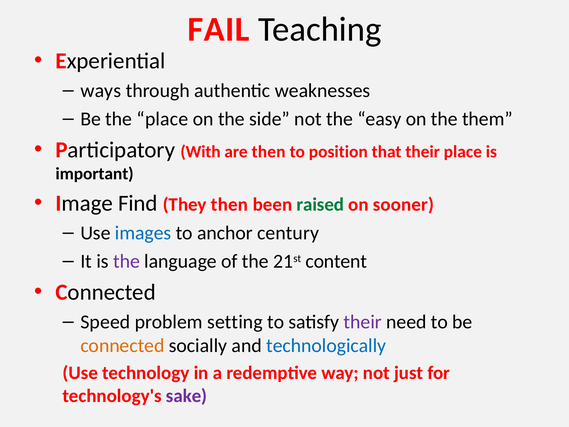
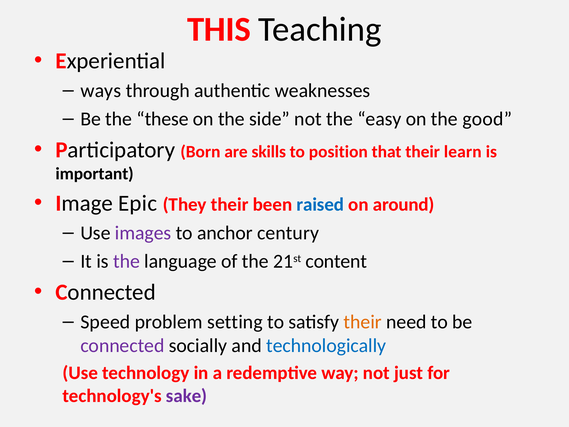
FAIL: FAIL -> THIS
the place: place -> these
them: them -> good
With: With -> Born
are then: then -> skills
their place: place -> learn
Find: Find -> Epic
They then: then -> their
raised colour: green -> blue
sooner: sooner -> around
images colour: blue -> purple
their at (363, 322) colour: purple -> orange
connected at (122, 346) colour: orange -> purple
